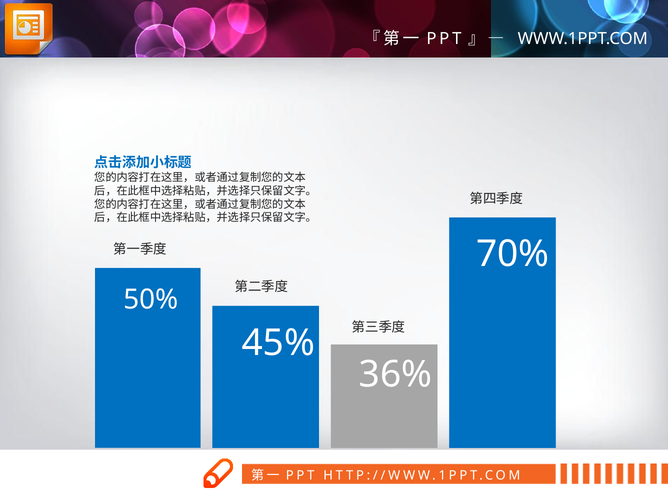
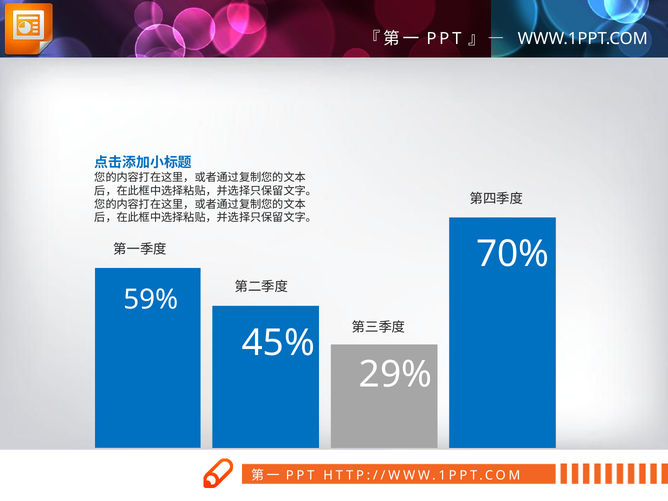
50%: 50% -> 59%
36%: 36% -> 29%
